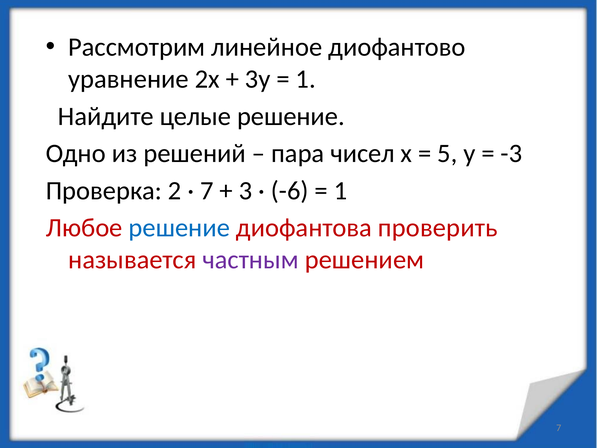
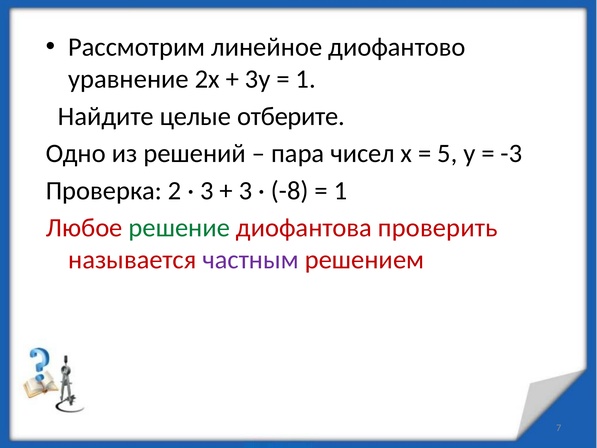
целые решение: решение -> отберите
7 at (207, 191): 7 -> 3
-6: -6 -> -8
решение at (179, 228) colour: blue -> green
